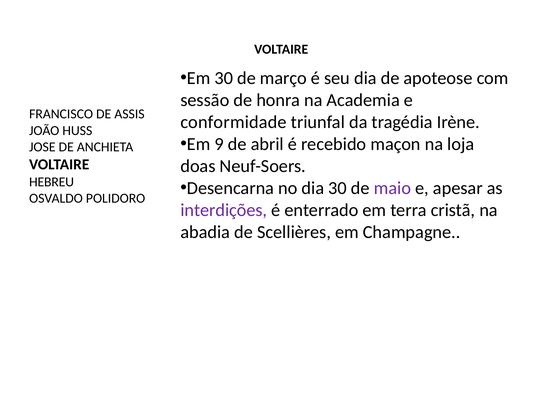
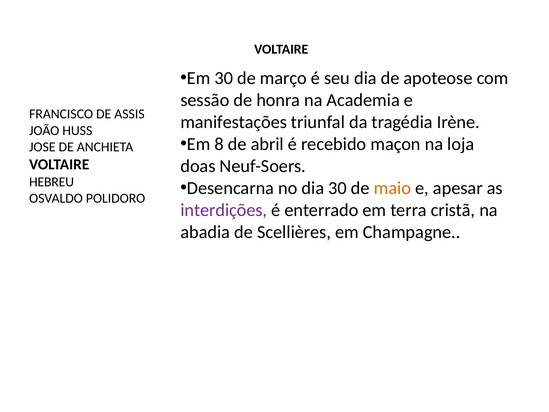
conformidade: conformidade -> manifestações
9: 9 -> 8
maio colour: purple -> orange
